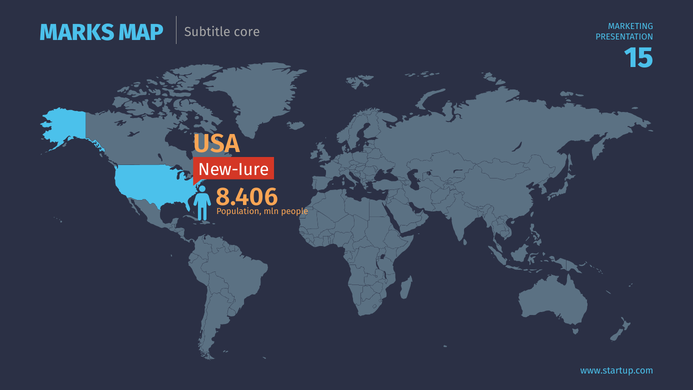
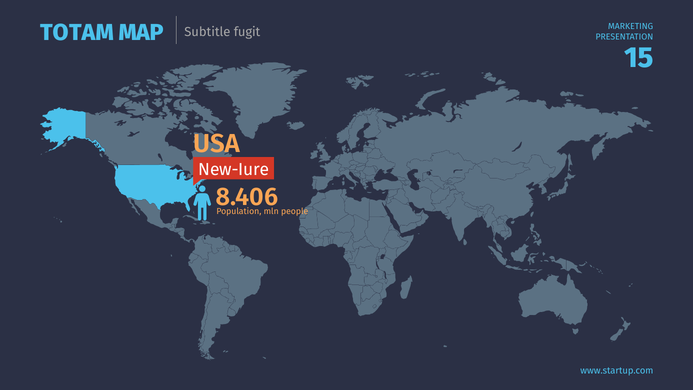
MARKS: MARKS -> TOTAM
core: core -> fugit
